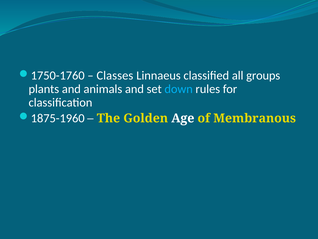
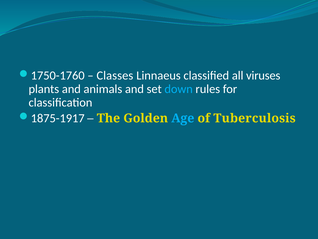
groups: groups -> viruses
1875-1960: 1875-1960 -> 1875-1917
Age colour: white -> light blue
Membranous: Membranous -> Tuberculosis
